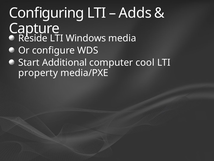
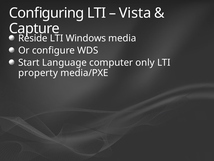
Adds: Adds -> Vista
Additional: Additional -> Language
cool: cool -> only
